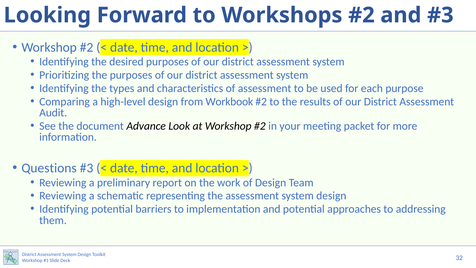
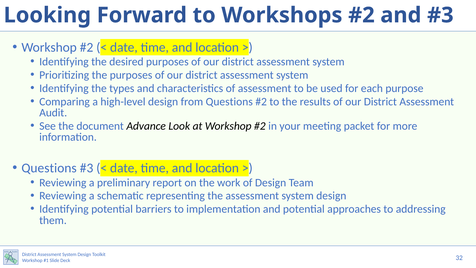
from Workbook: Workbook -> Questions
